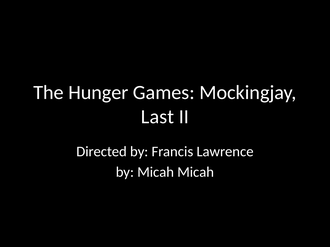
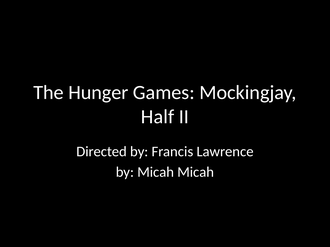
Last: Last -> Half
